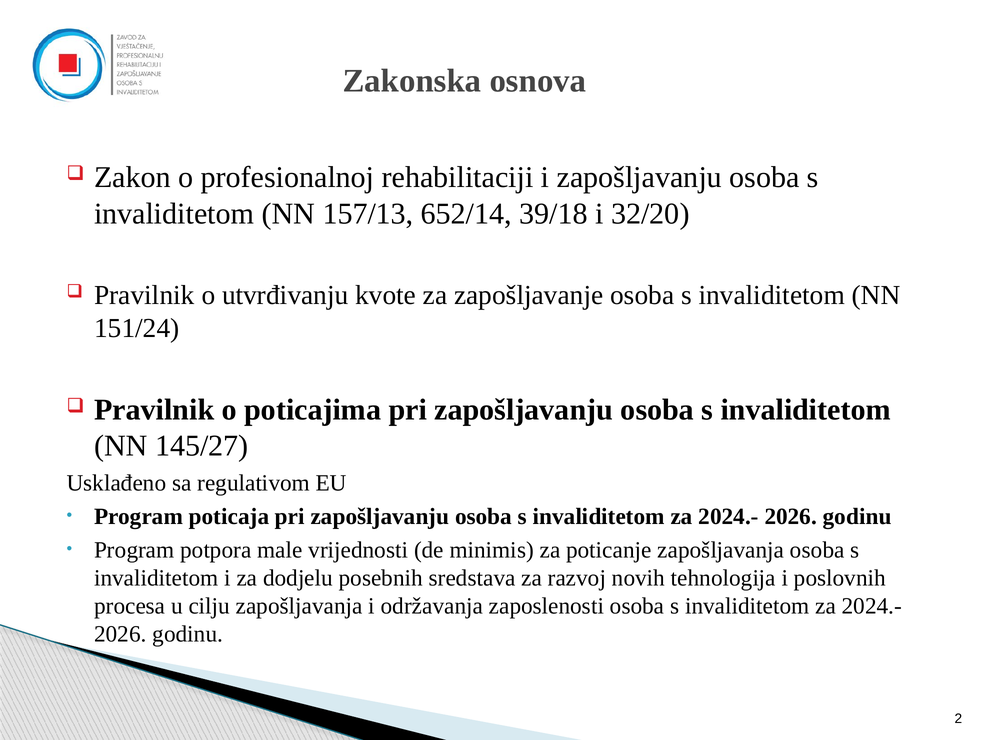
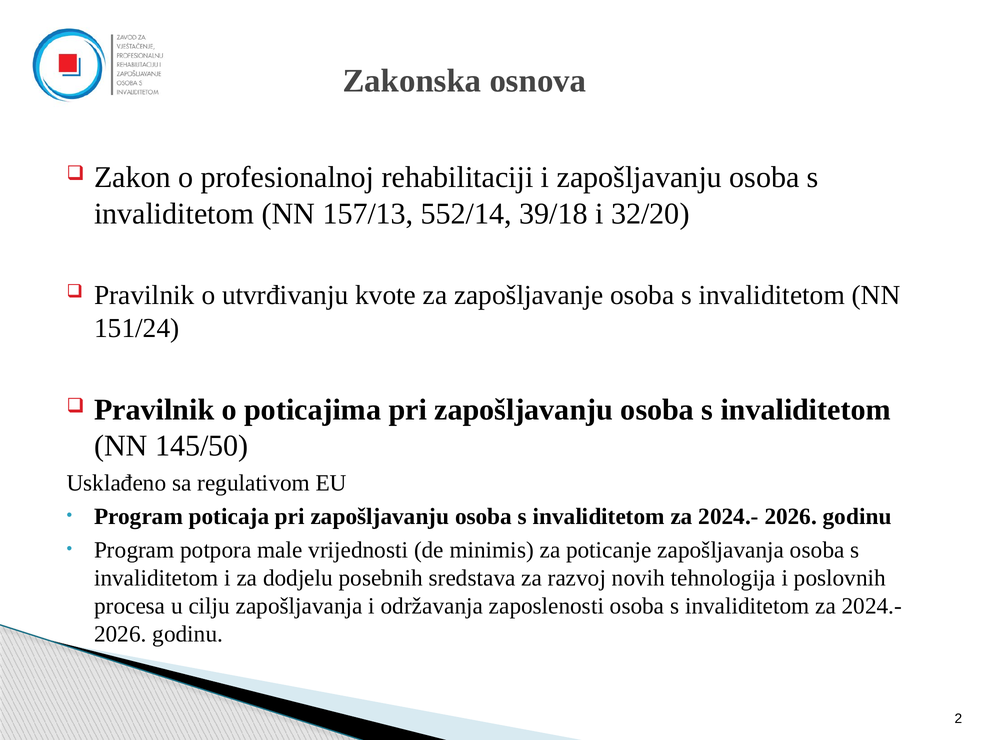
652/14: 652/14 -> 552/14
145/27: 145/27 -> 145/50
